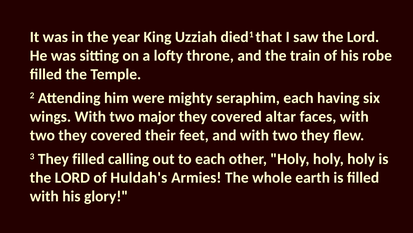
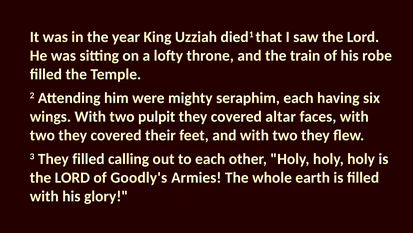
major: major -> pulpit
Huldah's: Huldah's -> Goodly's
